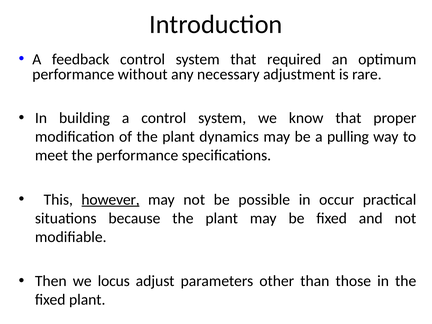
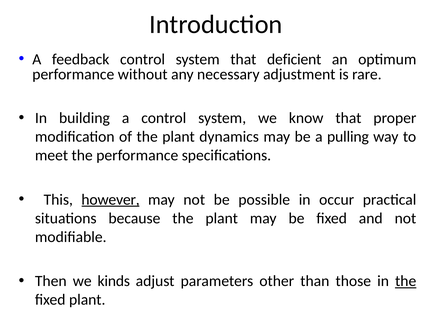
required: required -> deficient
locus: locus -> kinds
the at (406, 281) underline: none -> present
